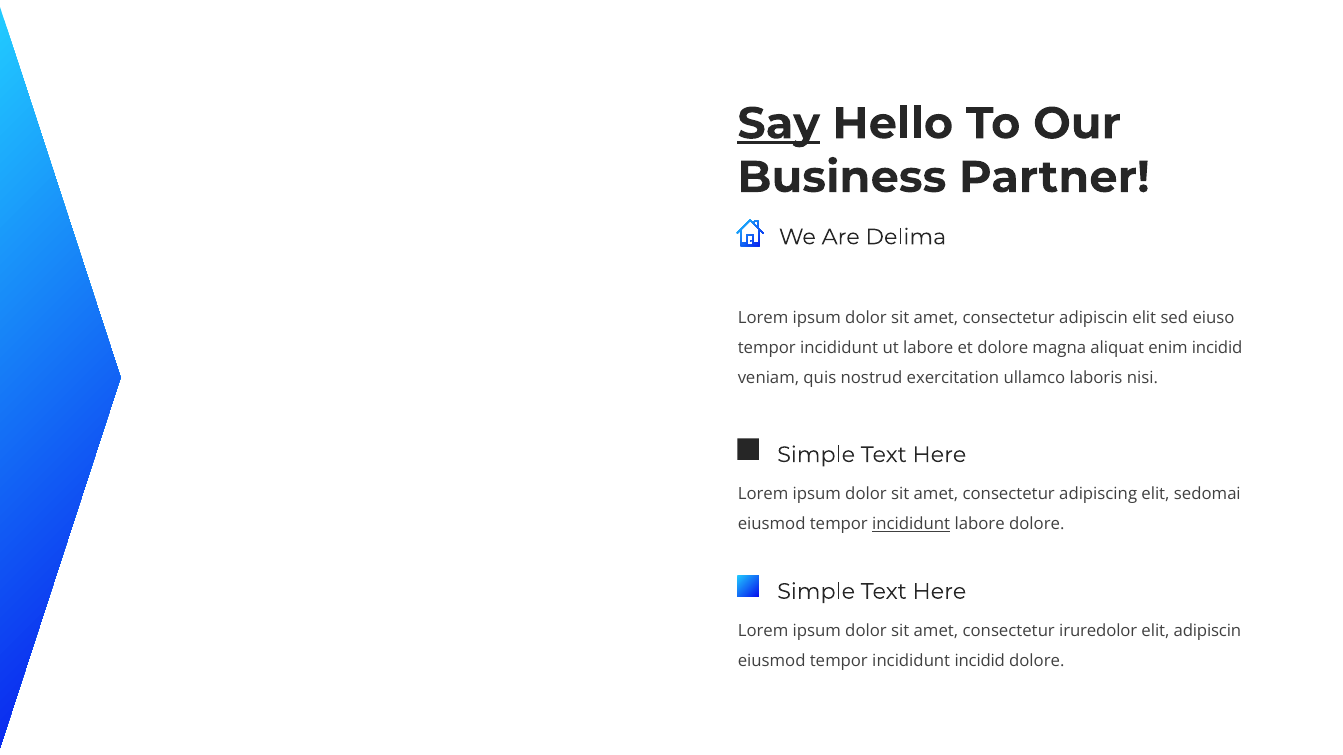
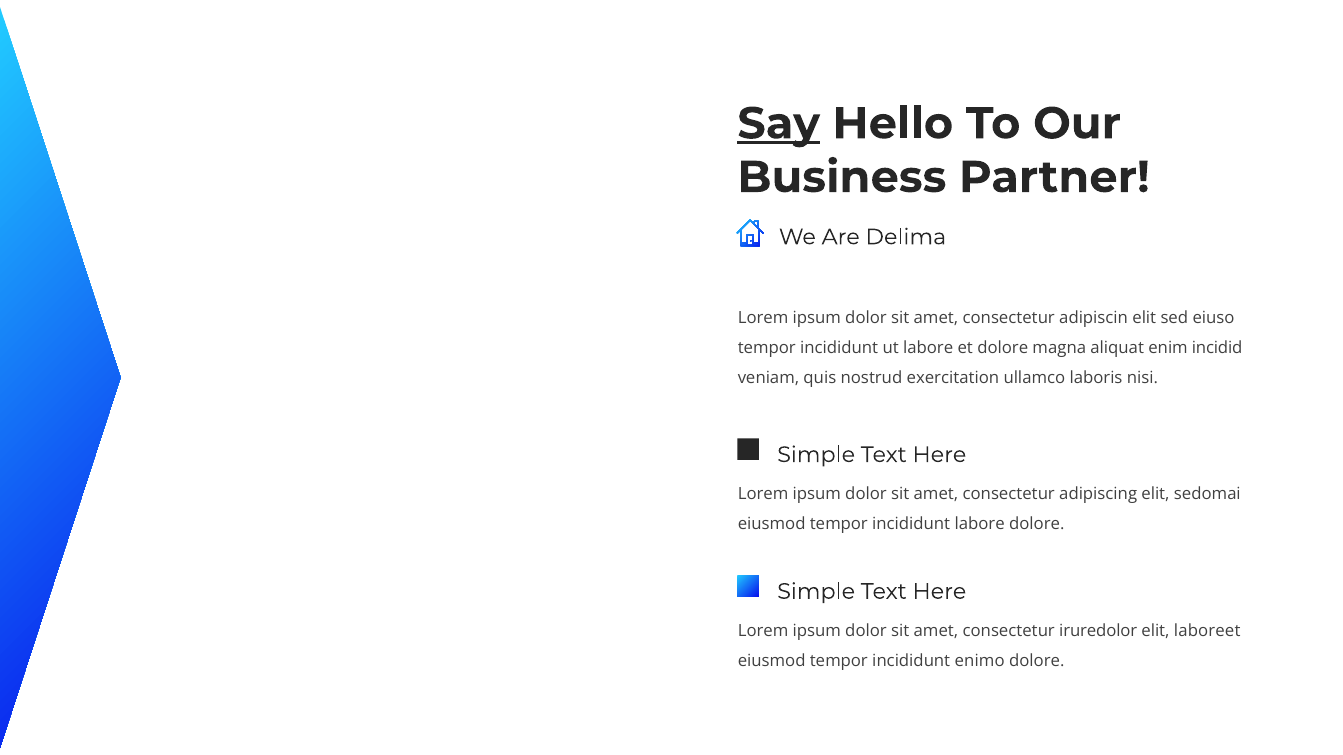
incididunt at (911, 524) underline: present -> none
elit adipiscin: adipiscin -> laboreet
incididunt incidid: incidid -> enimo
